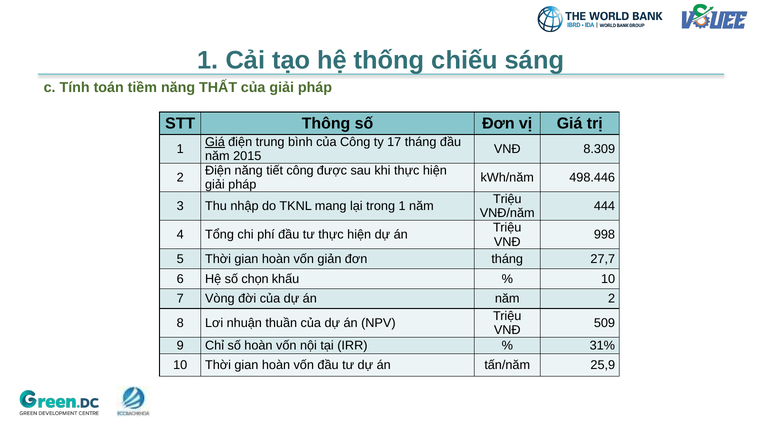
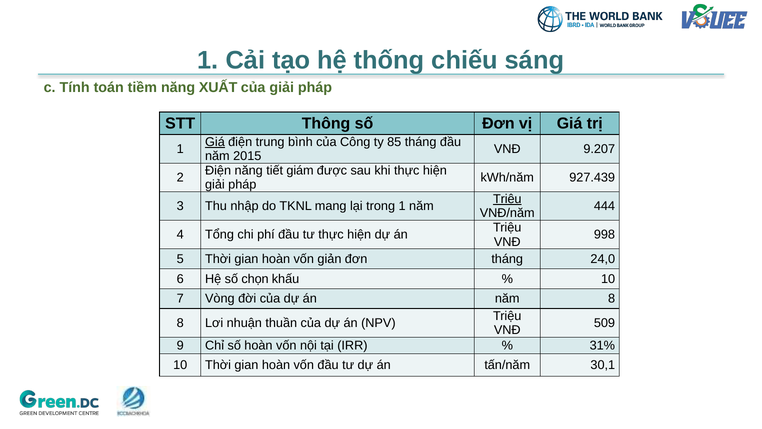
THẤT: THẤT -> XUẤT
17: 17 -> 85
8.309: 8.309 -> 9.207
tiết công: công -> giám
498.446: 498.446 -> 927.439
Triệu at (507, 199) underline: none -> present
27,7: 27,7 -> 24,0
năm 2: 2 -> 8
25,9: 25,9 -> 30,1
